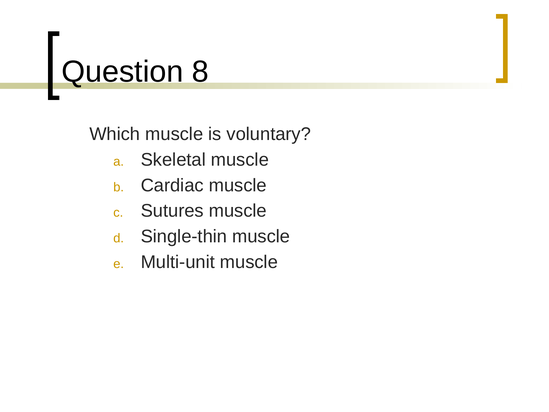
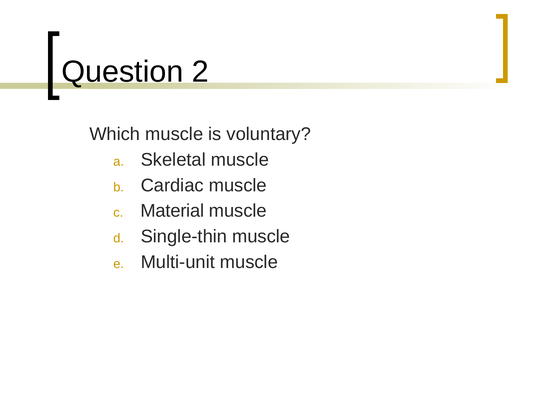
8: 8 -> 2
Sutures: Sutures -> Material
